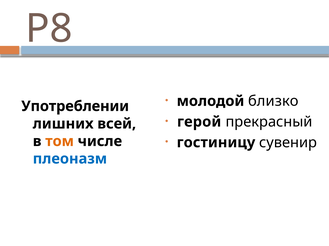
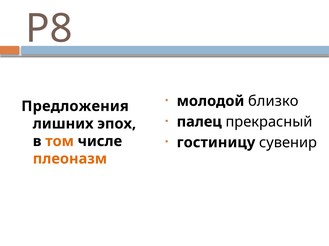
Употреблении: Употреблении -> Предложения
герой: герой -> палец
всей: всей -> эпох
плеоназм colour: blue -> orange
